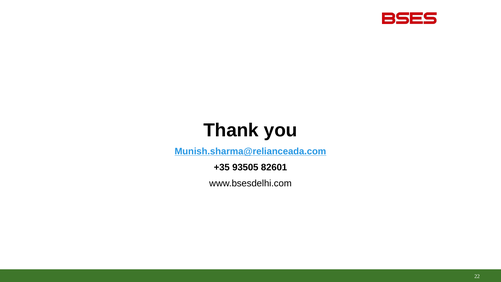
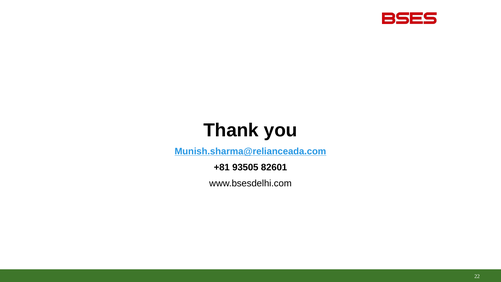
+35: +35 -> +81
